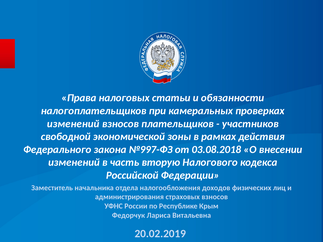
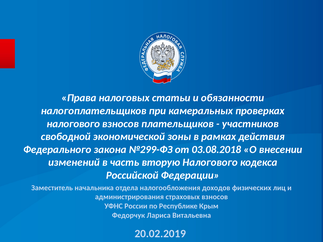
изменений at (73, 124): изменений -> налогового
№997-ФЗ: №997-ФЗ -> №299-ФЗ
